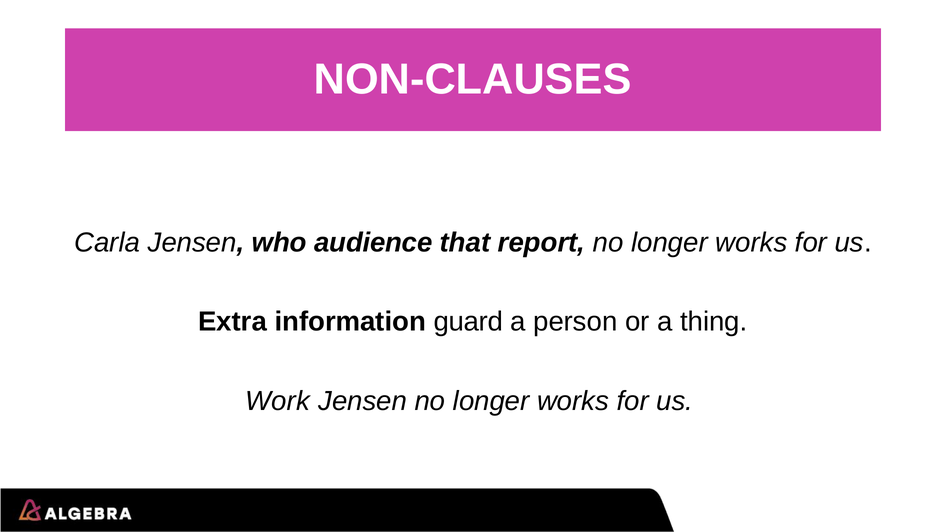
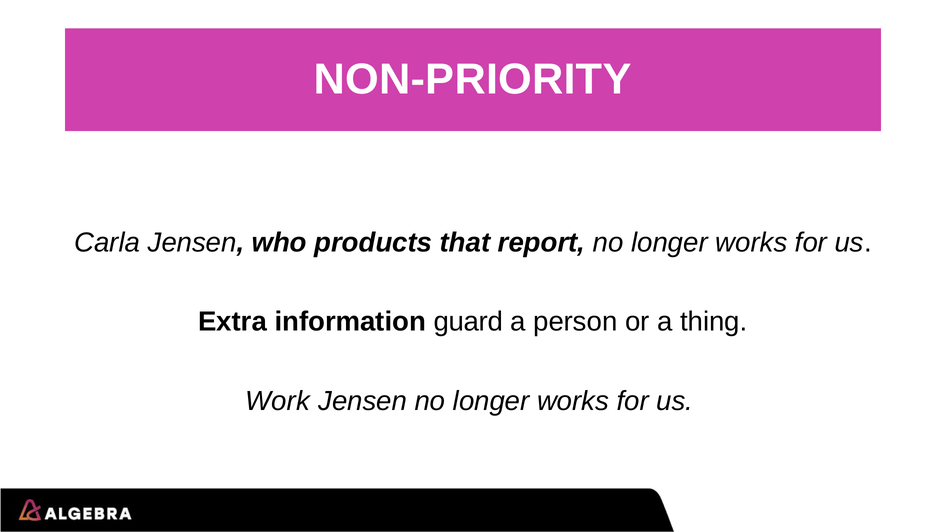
NON-CLAUSES: NON-CLAUSES -> NON-PRIORITY
audience: audience -> products
